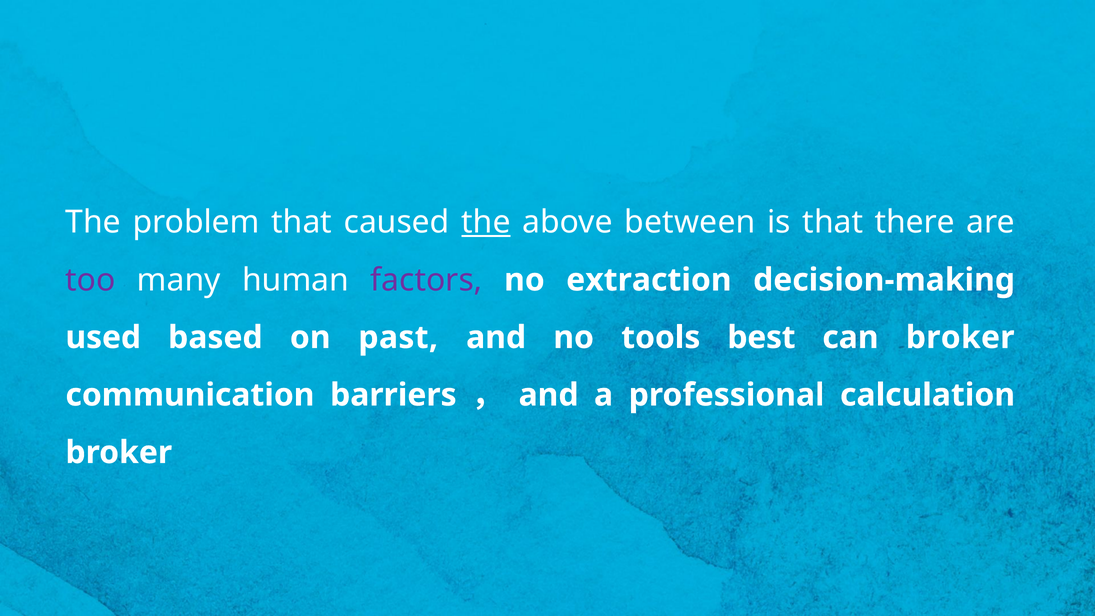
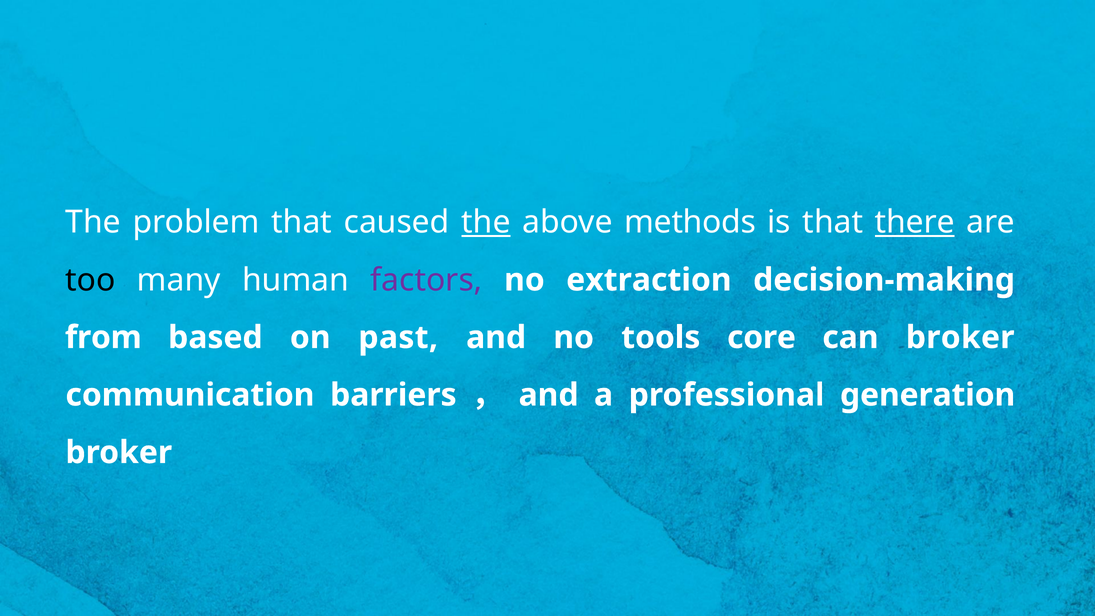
between: between -> methods
there underline: none -> present
too colour: purple -> black
used: used -> from
best: best -> core
calculation: calculation -> generation
